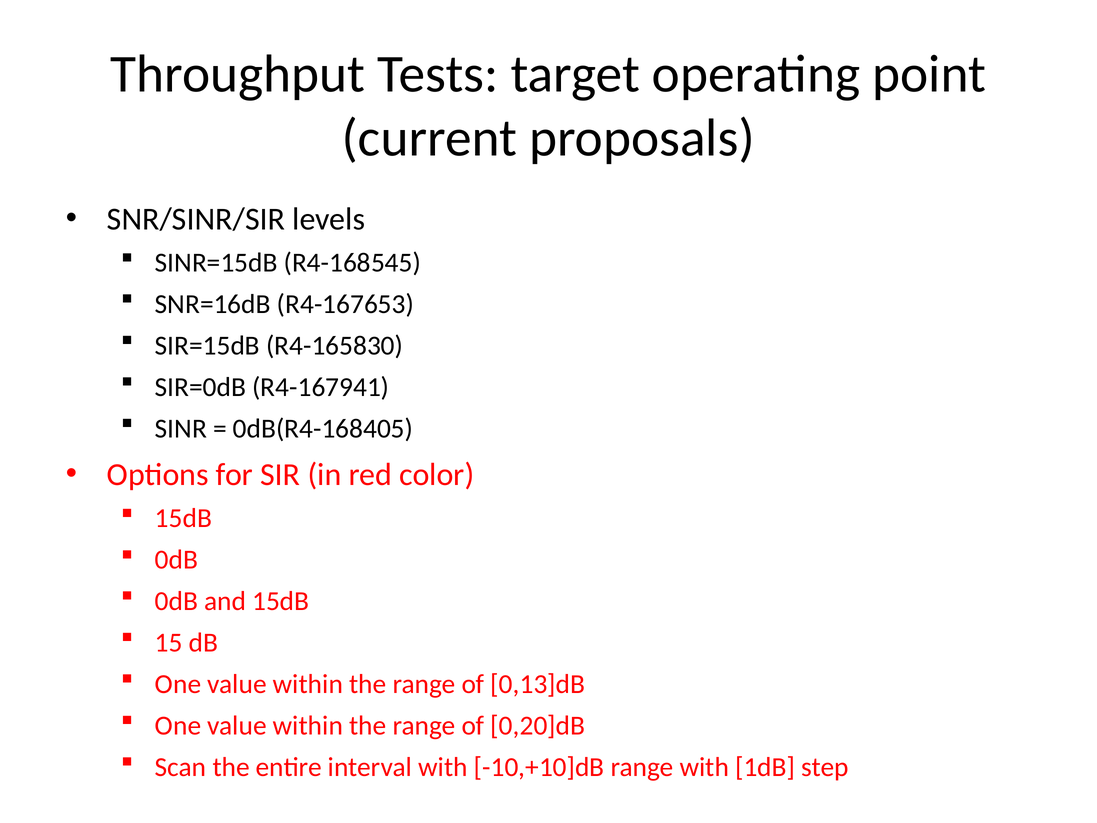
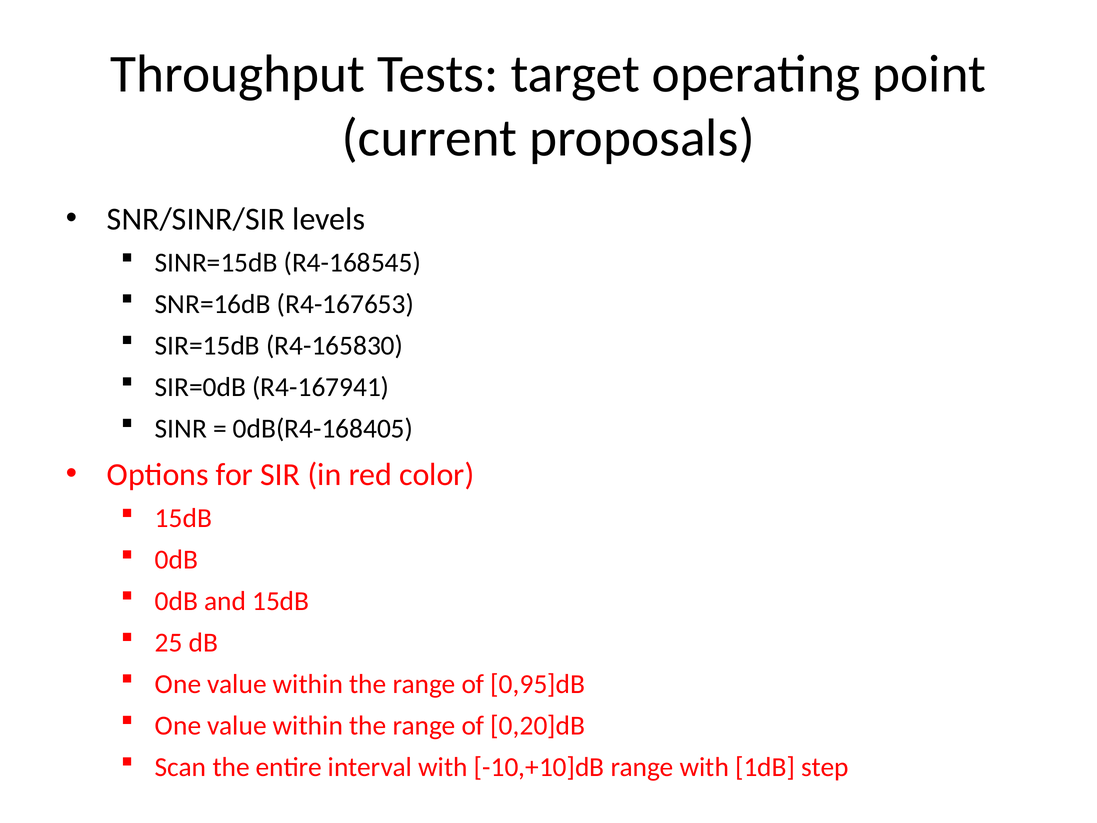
15: 15 -> 25
0,13]dB: 0,13]dB -> 0,95]dB
